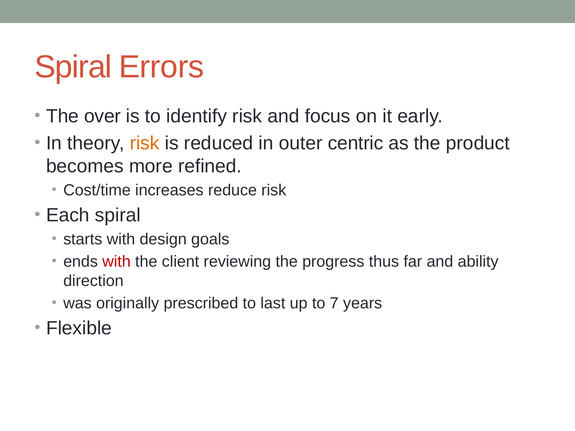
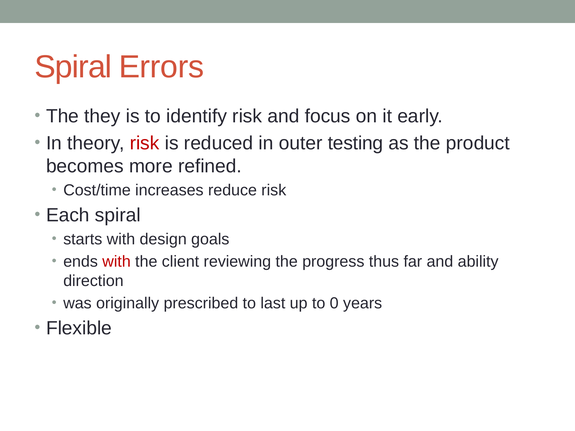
over: over -> they
risk at (145, 143) colour: orange -> red
centric: centric -> testing
7: 7 -> 0
